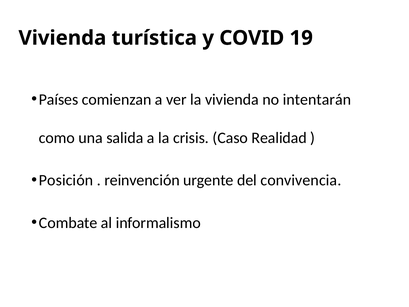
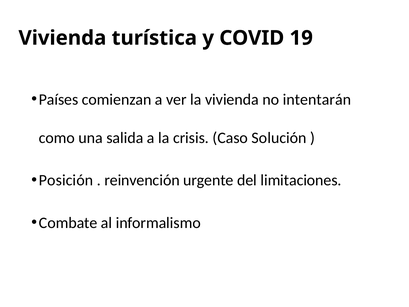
Realidad: Realidad -> Solución
convivencia: convivencia -> limitaciones
